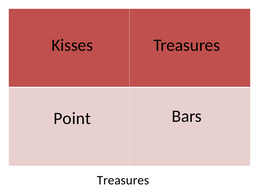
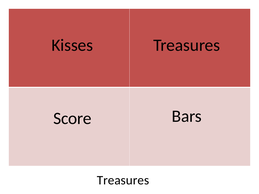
Point: Point -> Score
